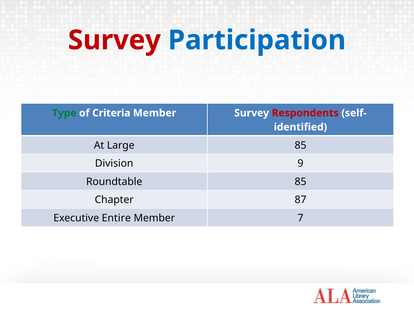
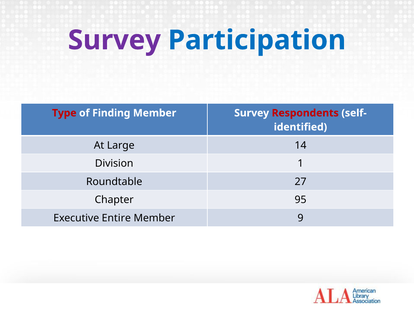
Survey at (114, 40) colour: red -> purple
Type colour: green -> red
Criteria: Criteria -> Finding
Large 85: 85 -> 14
9: 9 -> 1
Roundtable 85: 85 -> 27
87: 87 -> 95
7: 7 -> 9
